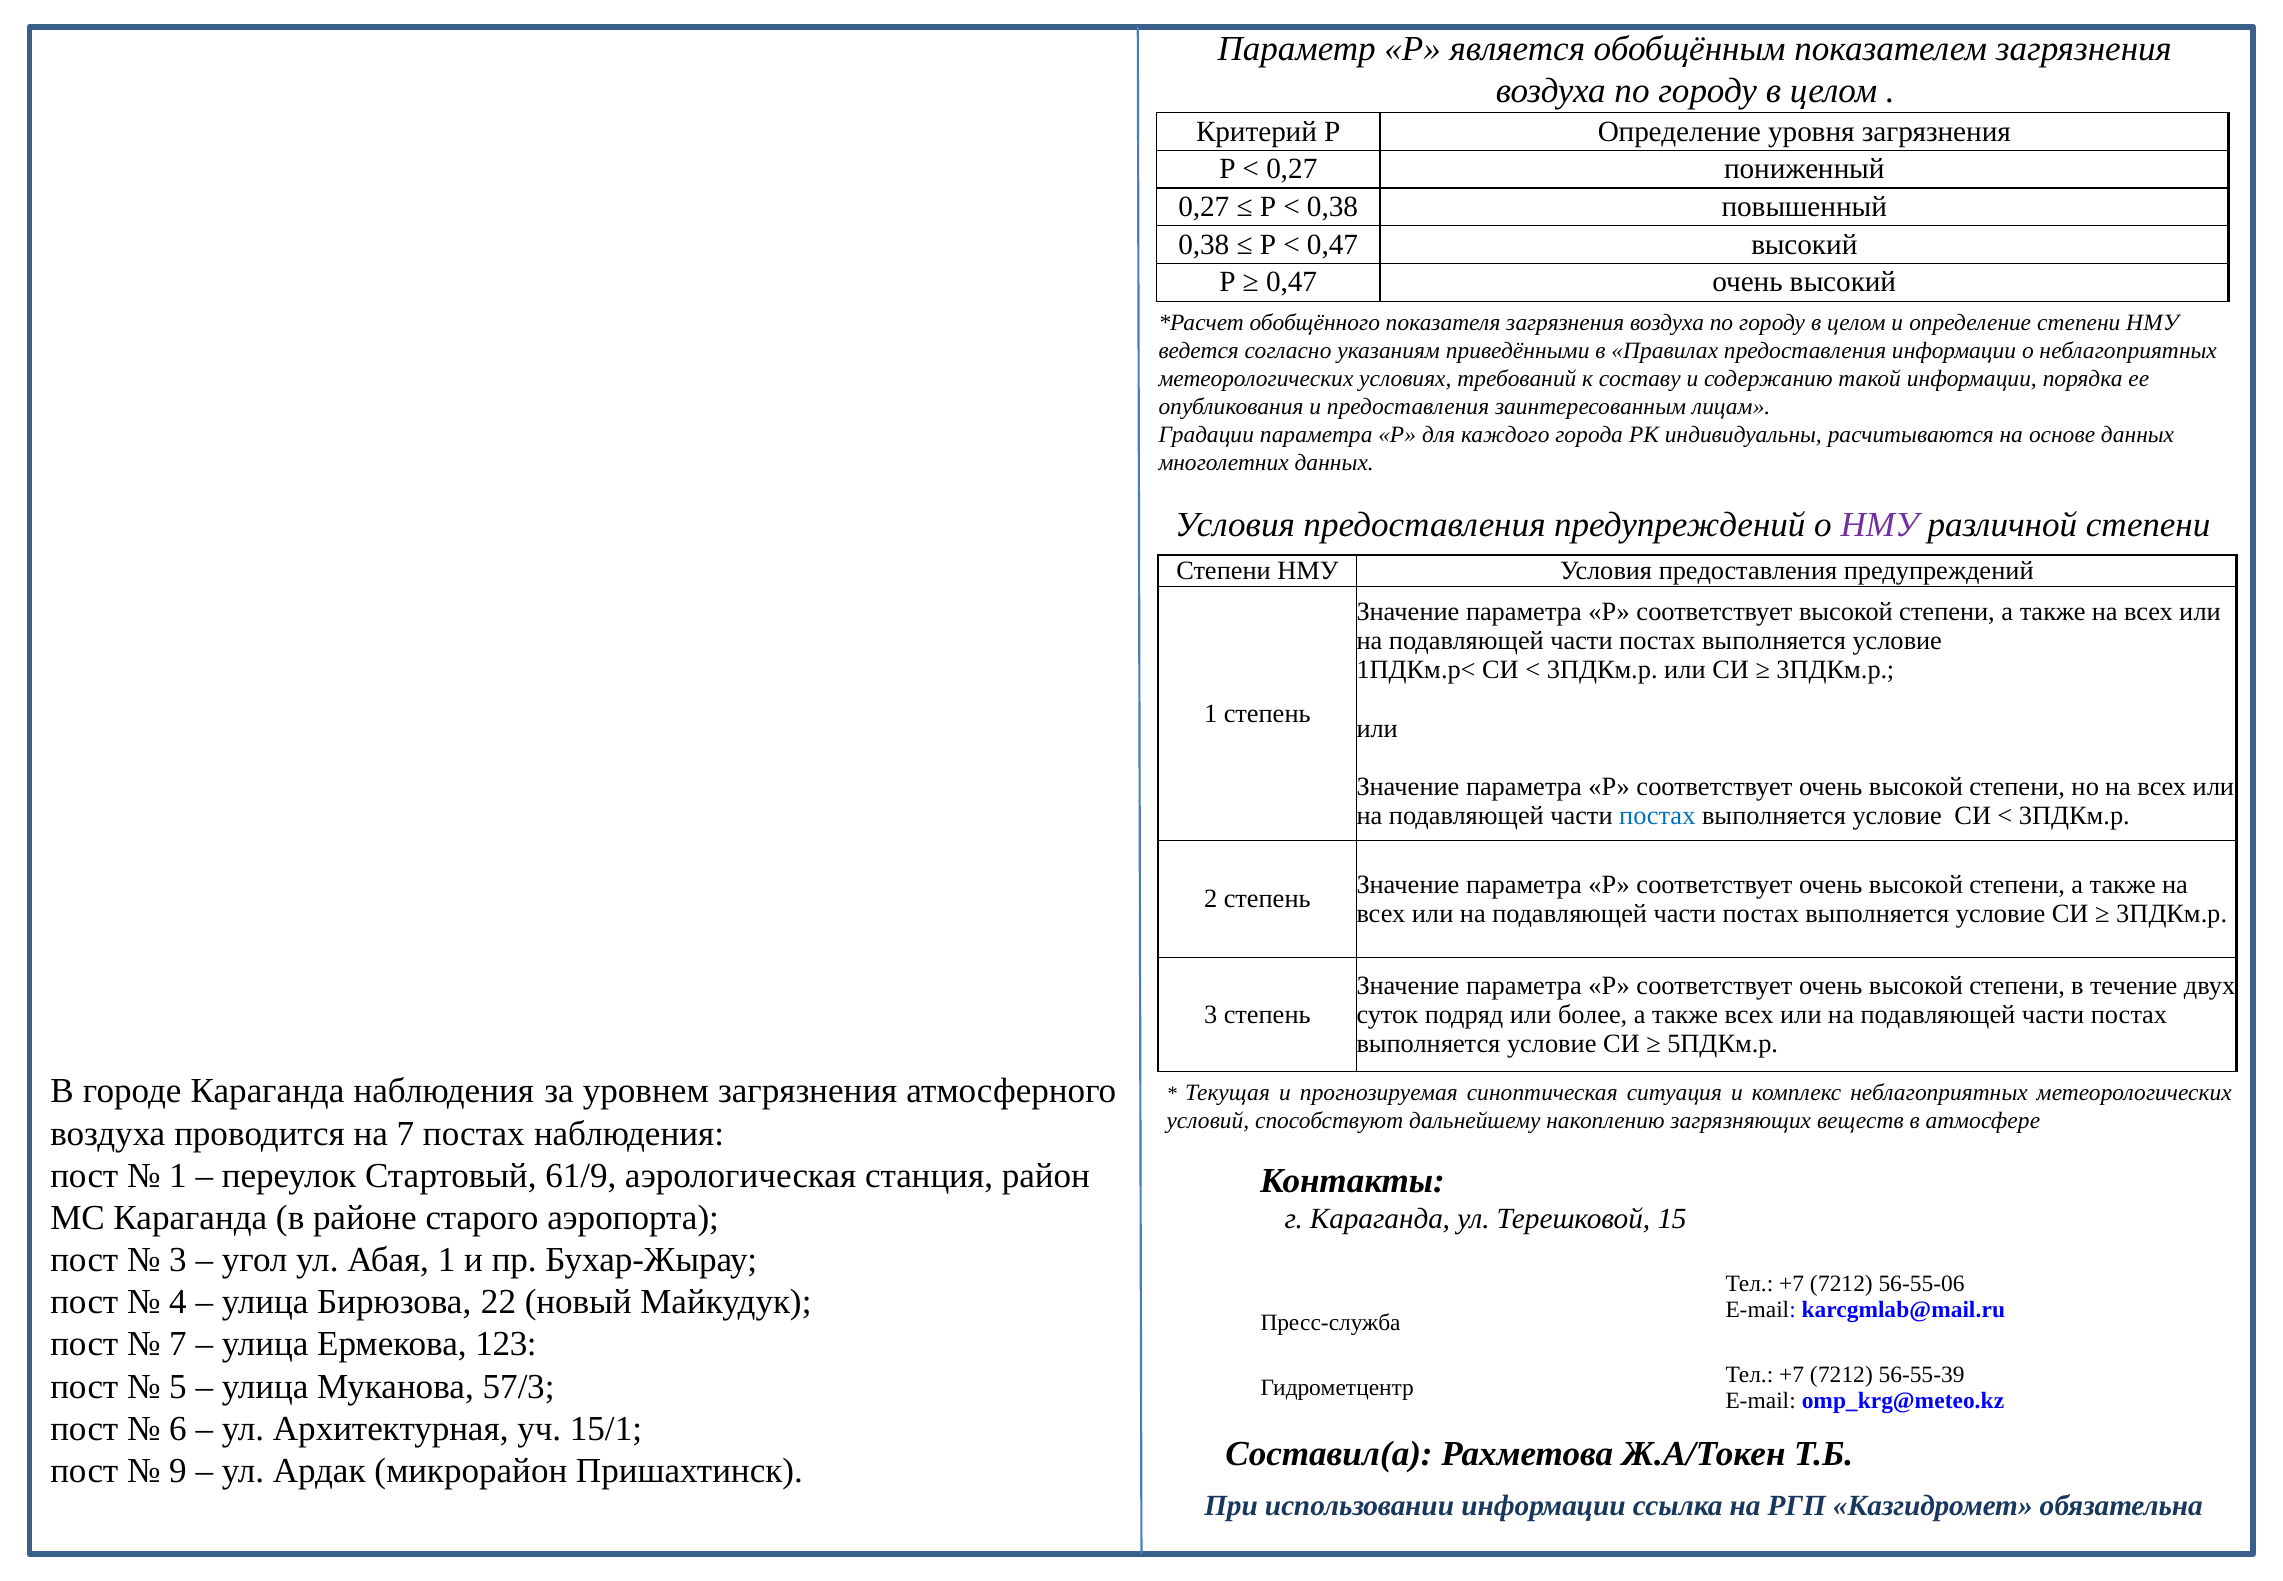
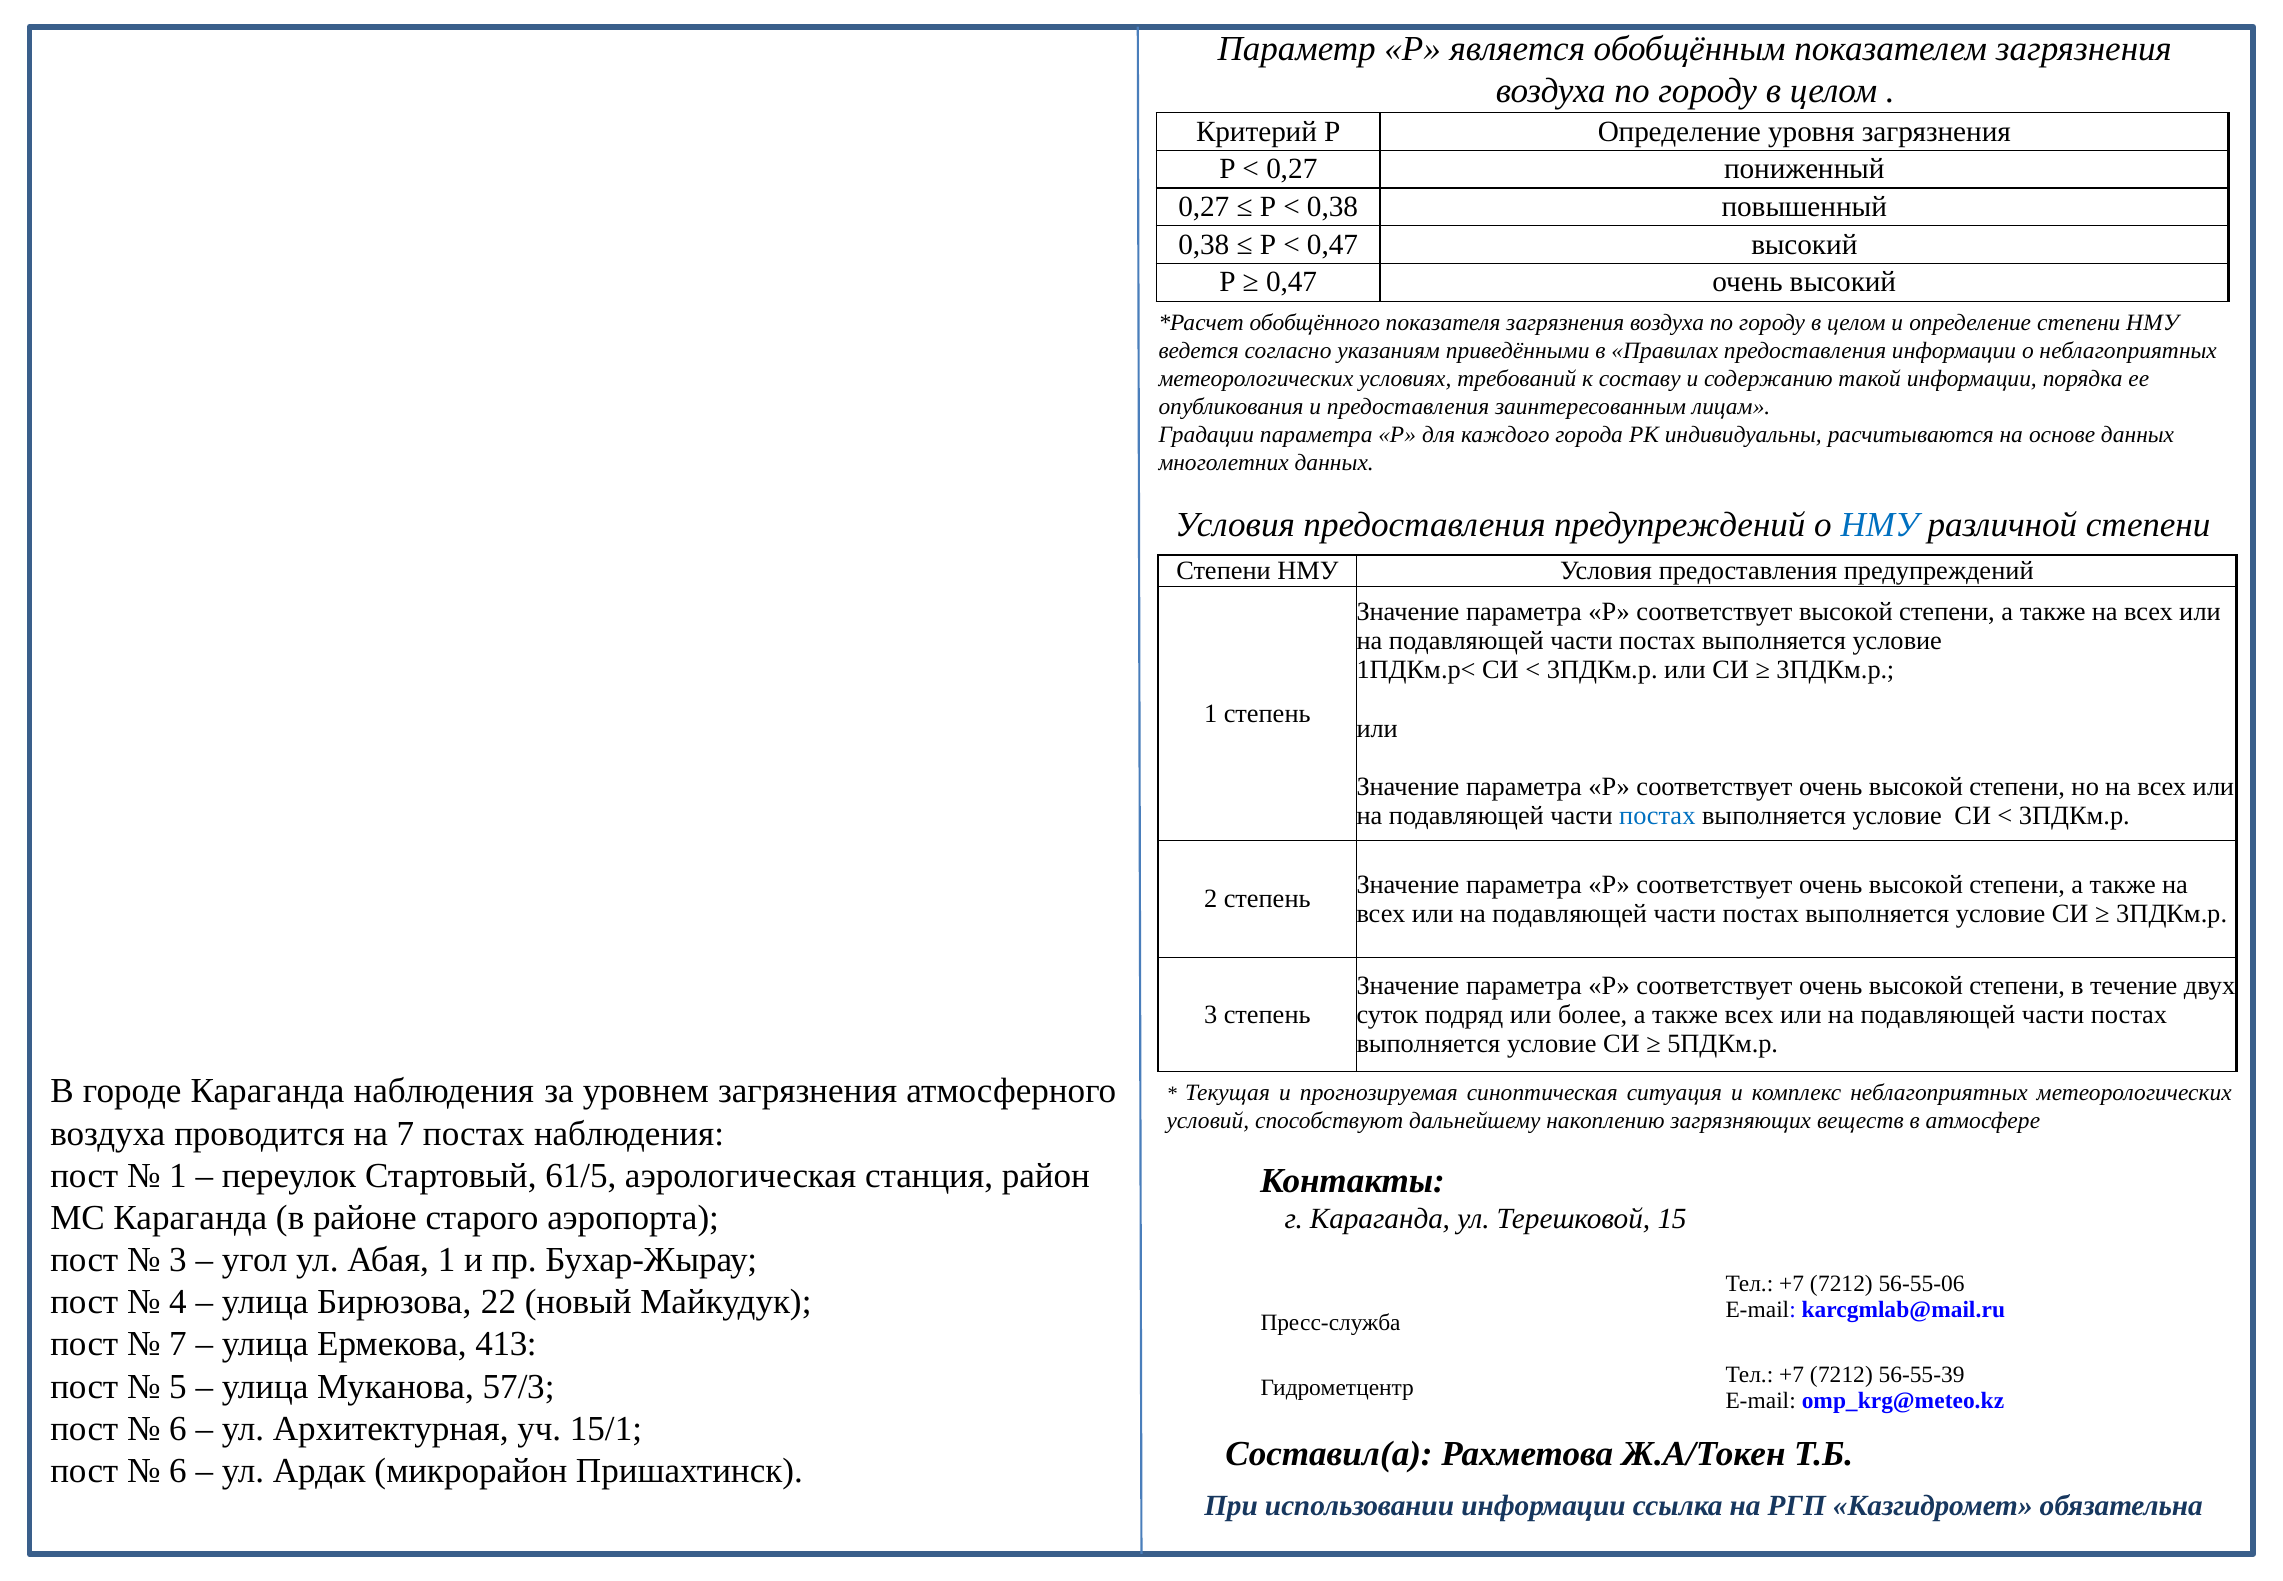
НМУ at (1880, 525) colour: purple -> blue
61/9: 61/9 -> 61/5
123: 123 -> 413
9 at (178, 1470): 9 -> 6
